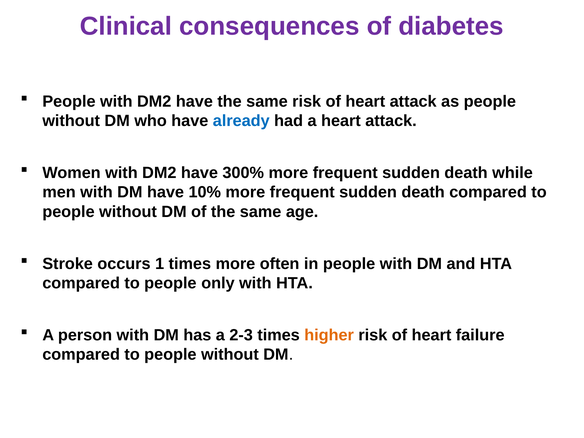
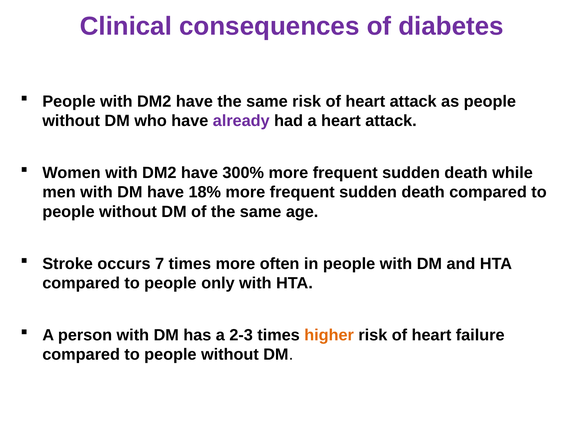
already colour: blue -> purple
10%: 10% -> 18%
1: 1 -> 7
